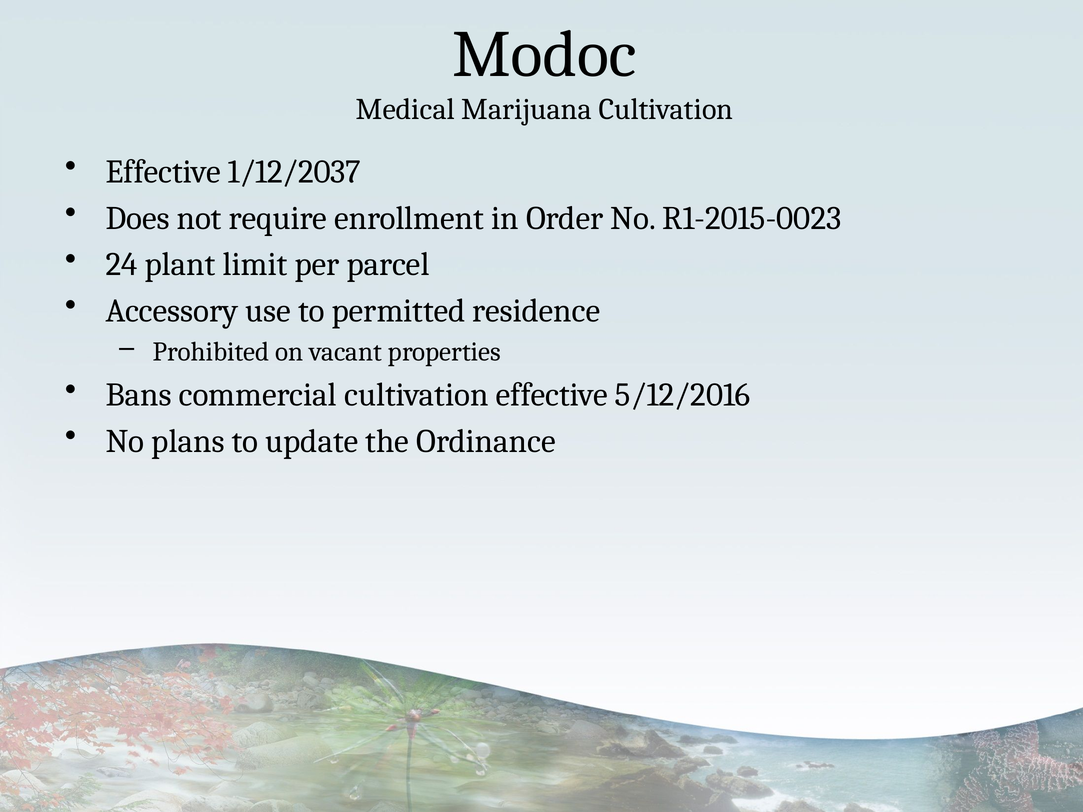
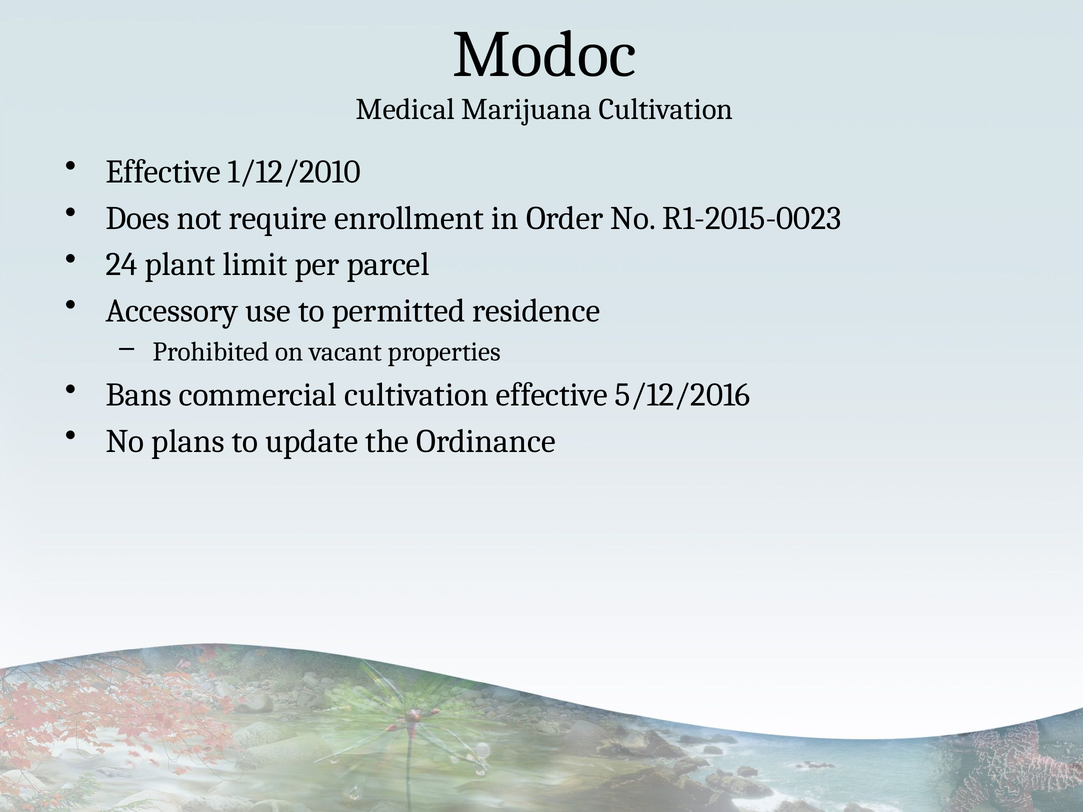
1/12/2037: 1/12/2037 -> 1/12/2010
